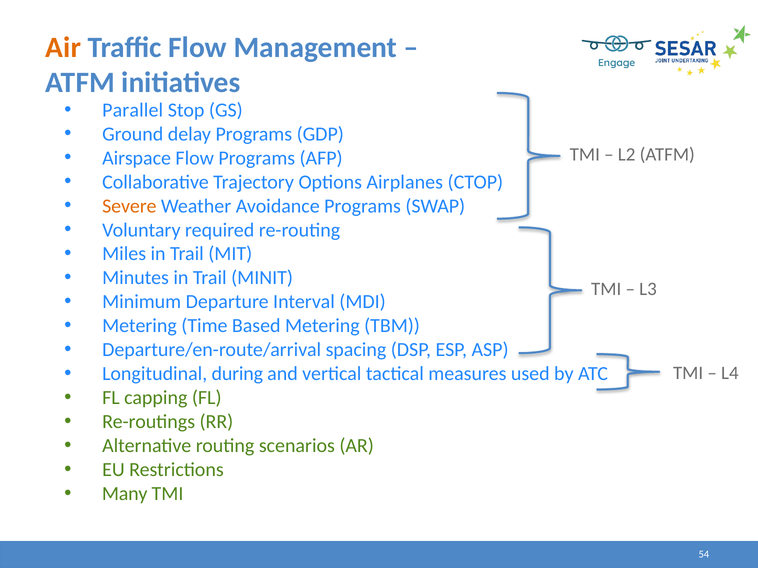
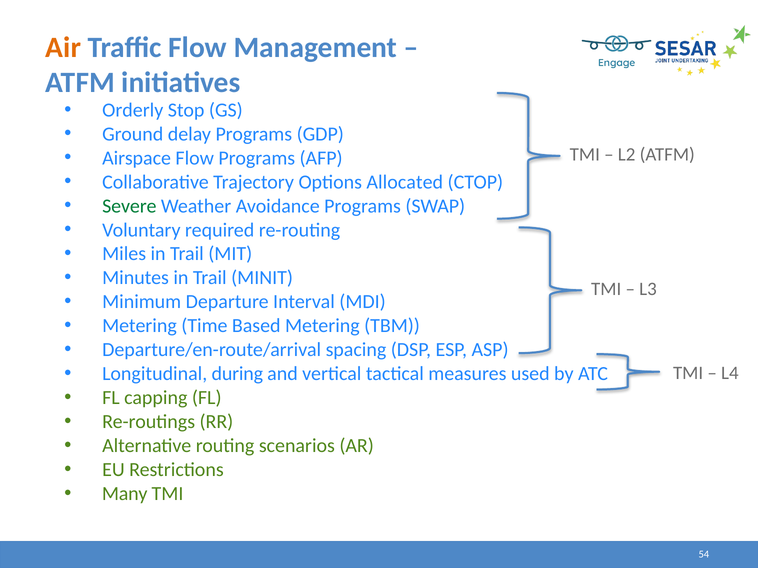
Parallel: Parallel -> Orderly
Airplanes: Airplanes -> Allocated
Severe colour: orange -> green
